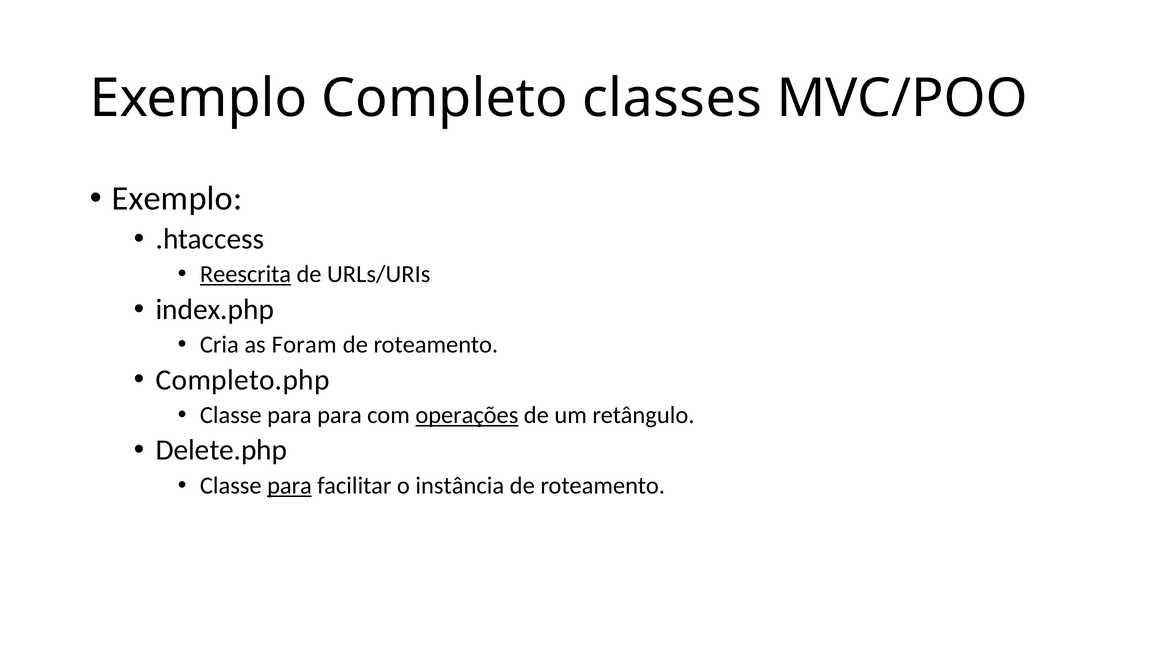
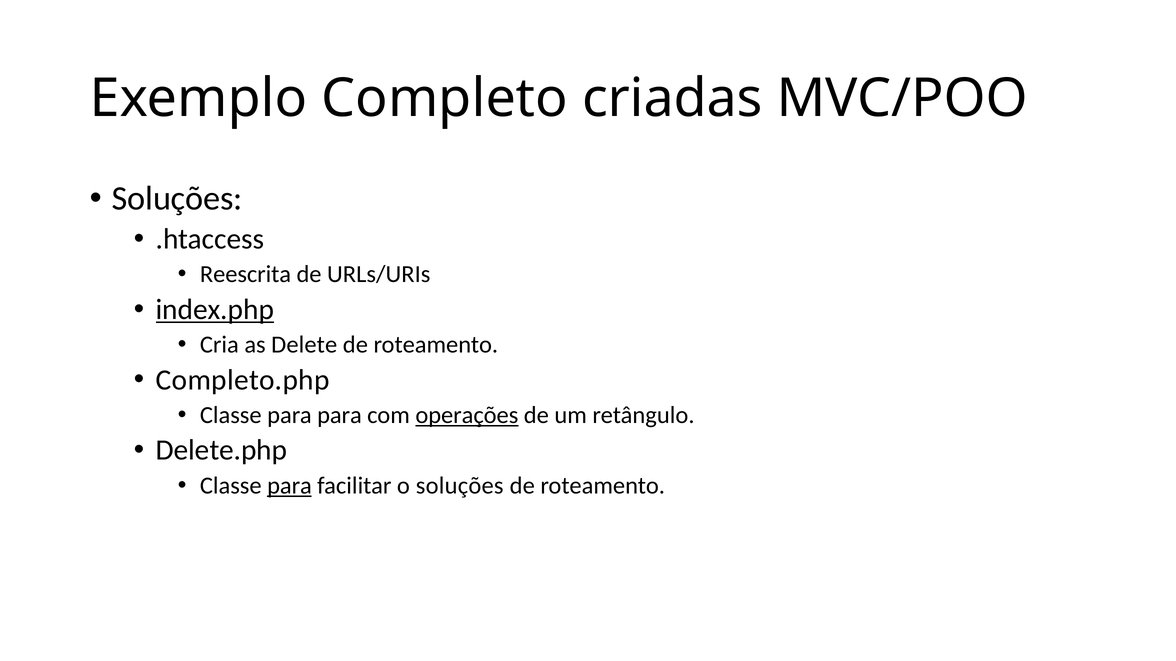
classes: classes -> criadas
Exemplo at (177, 199): Exemplo -> Soluções
Reescrita underline: present -> none
index.php underline: none -> present
Foram: Foram -> Delete
o instância: instância -> soluções
